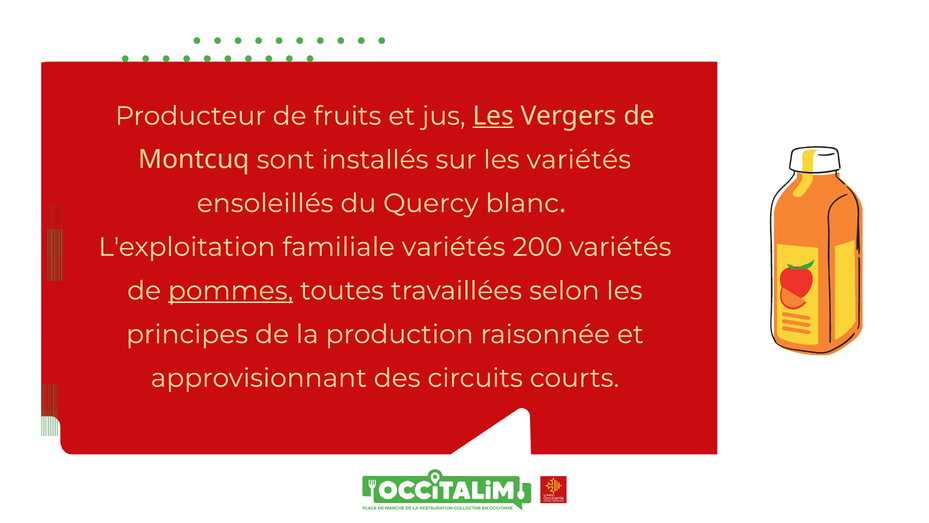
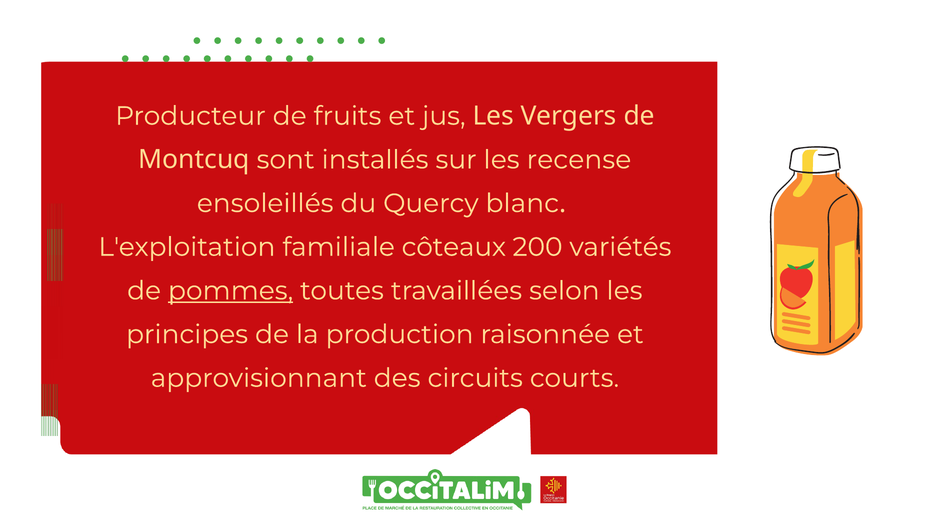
Les at (493, 116) underline: present -> none
les variétés: variétés -> recense
familiale variétés: variétés -> côteaux
